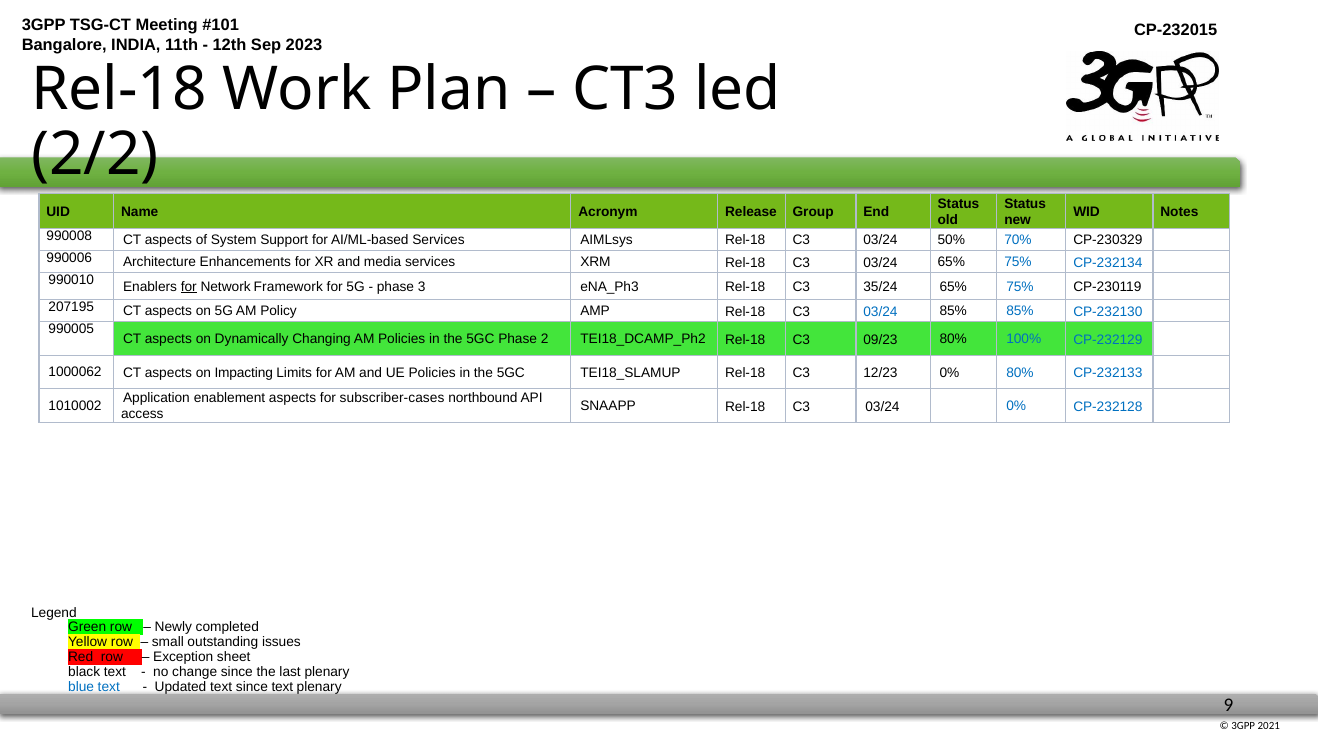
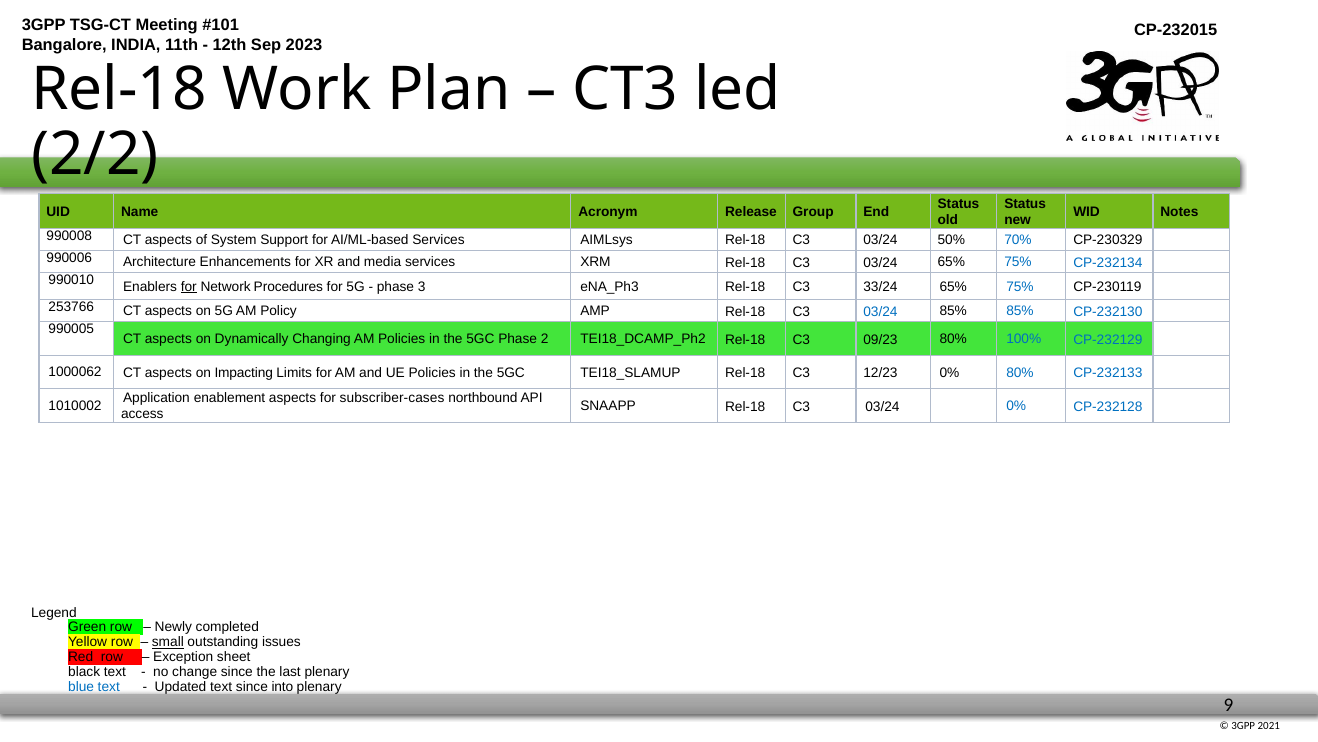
Framework: Framework -> Procedures
35/24: 35/24 -> 33/24
207195: 207195 -> 253766
small underline: none -> present
since text: text -> into
